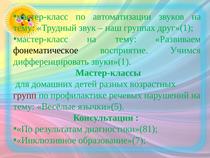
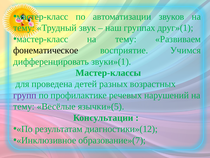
домашних: домашних -> проведена
групп colour: red -> purple
диагностики»(81: диагностики»(81 -> диагностики»(12
